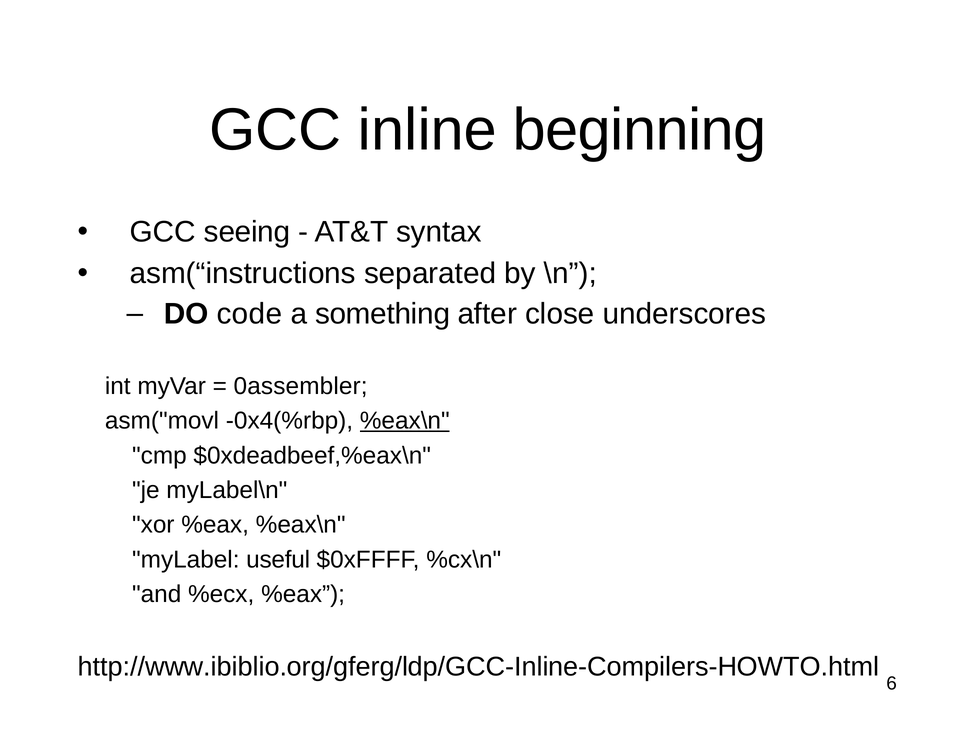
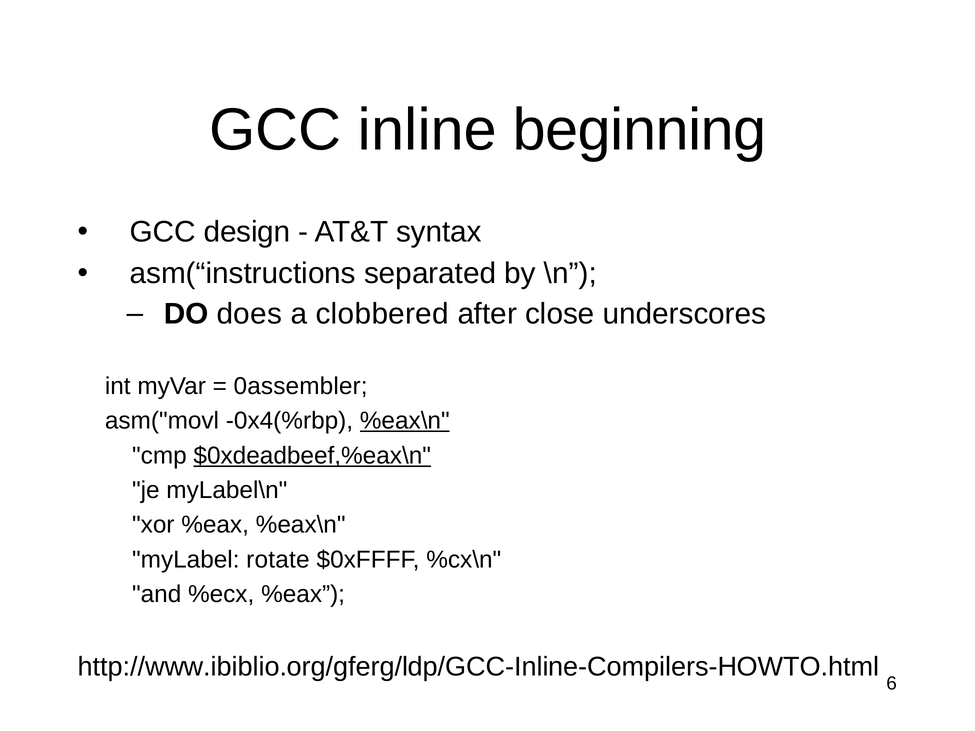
seeing: seeing -> design
code: code -> does
something: something -> clobbered
$0xdeadbeef,%eax\n underline: none -> present
useful: useful -> rotate
